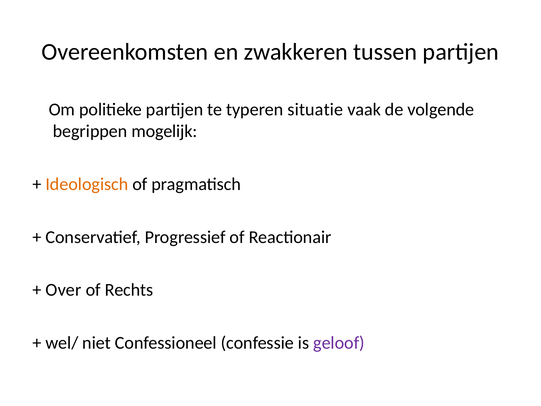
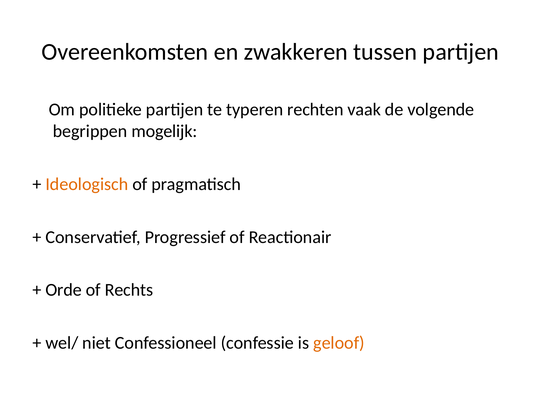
situatie: situatie -> rechten
Over: Over -> Orde
geloof colour: purple -> orange
